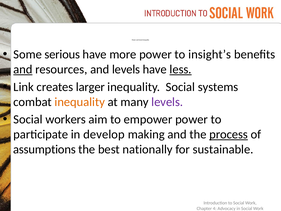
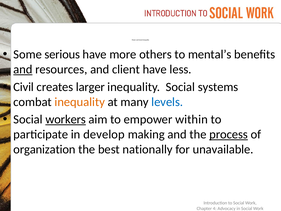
more power: power -> others
insight’s: insight’s -> mental’s
and levels: levels -> client
less underline: present -> none
Link: Link -> Civil
levels at (167, 102) colour: purple -> blue
workers underline: none -> present
empower power: power -> within
assumptions: assumptions -> organization
sustainable: sustainable -> unavailable
